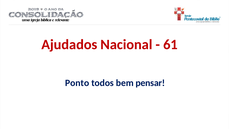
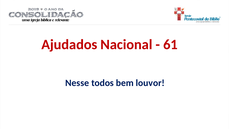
Ponto: Ponto -> Nesse
pensar: pensar -> louvor
